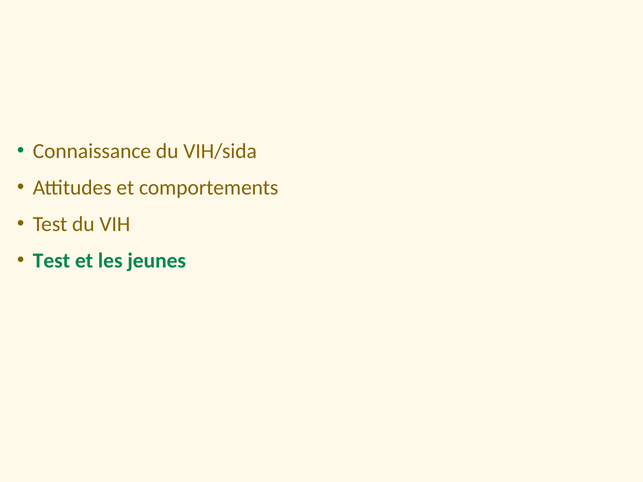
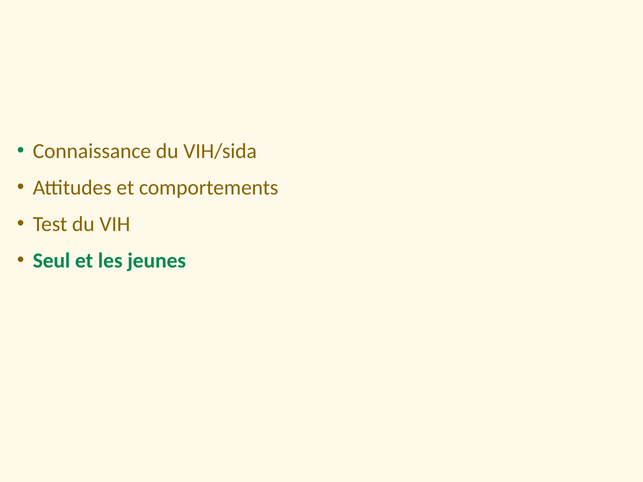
Test at (51, 261): Test -> Seul
